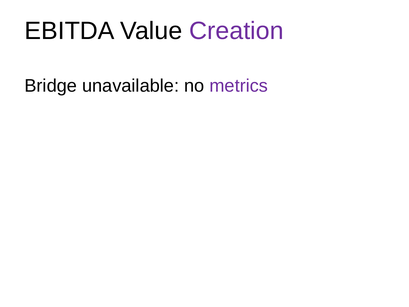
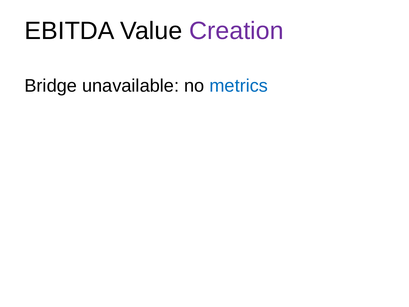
metrics colour: purple -> blue
